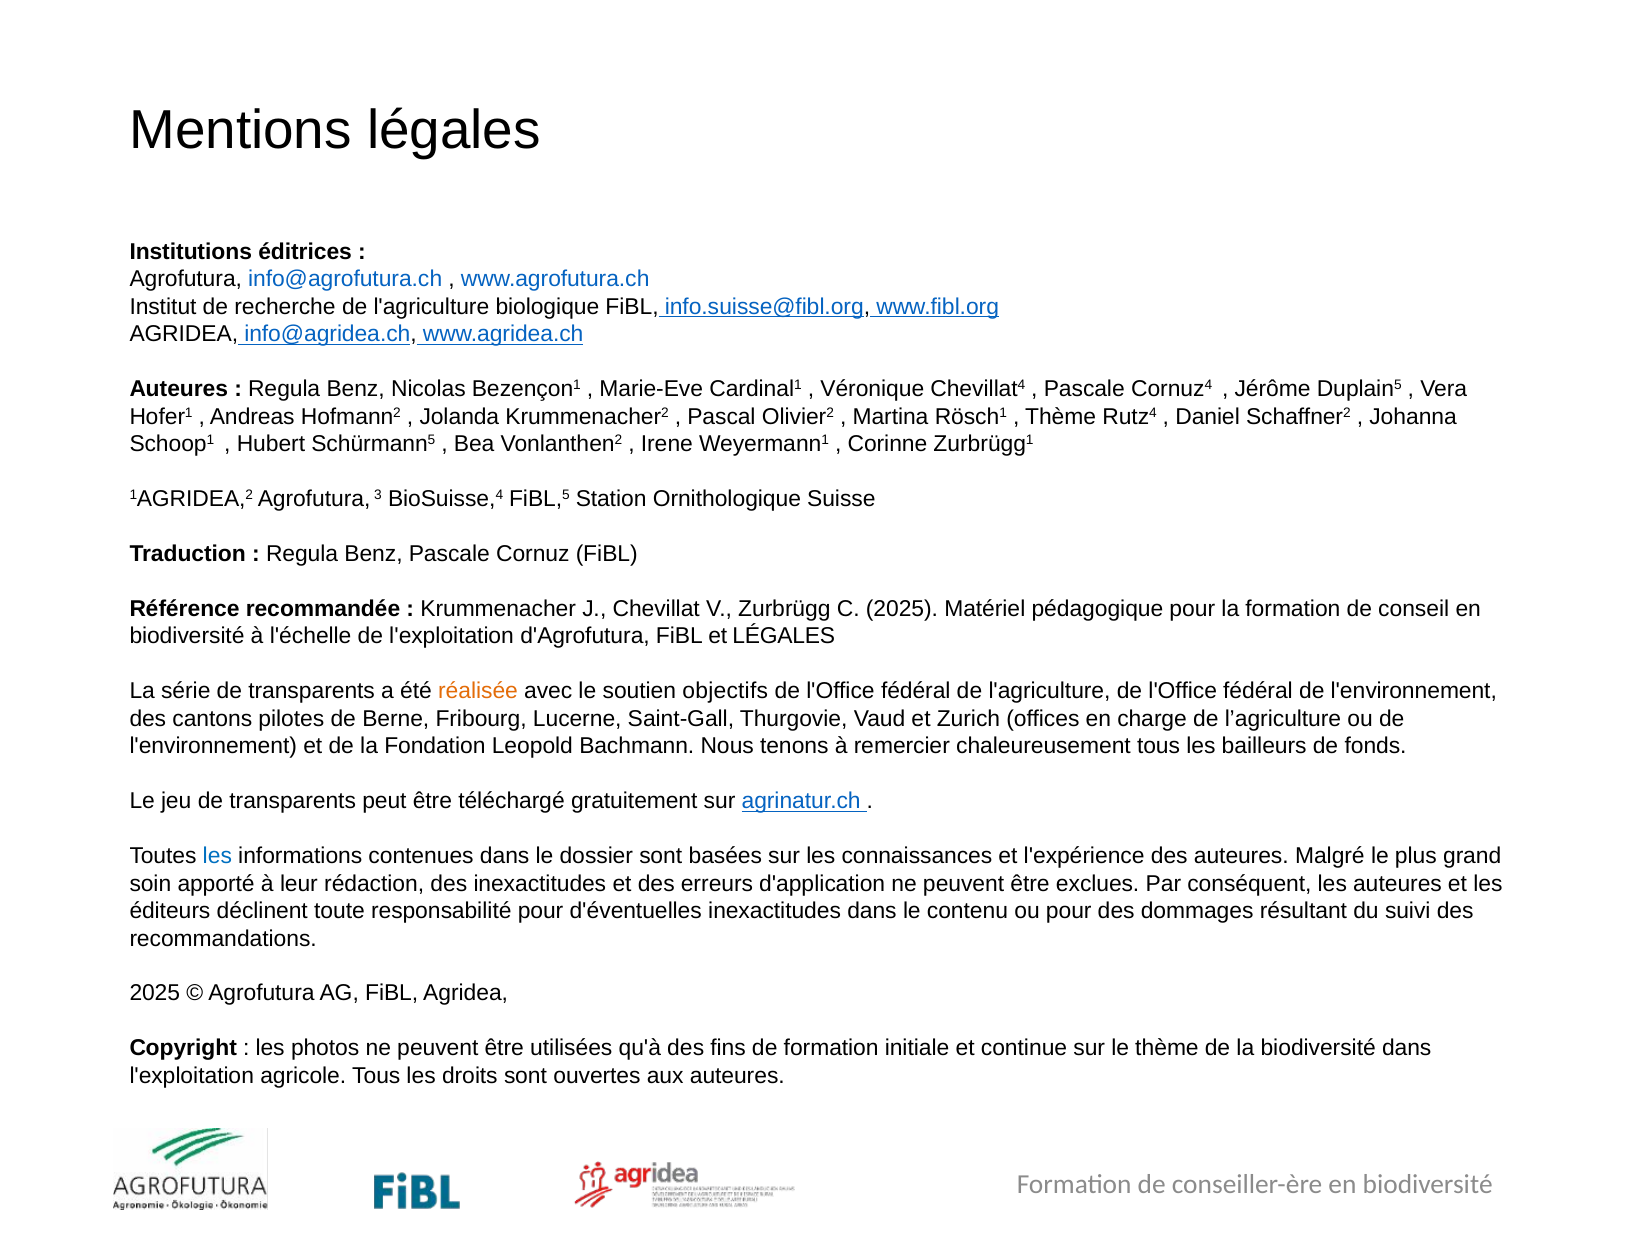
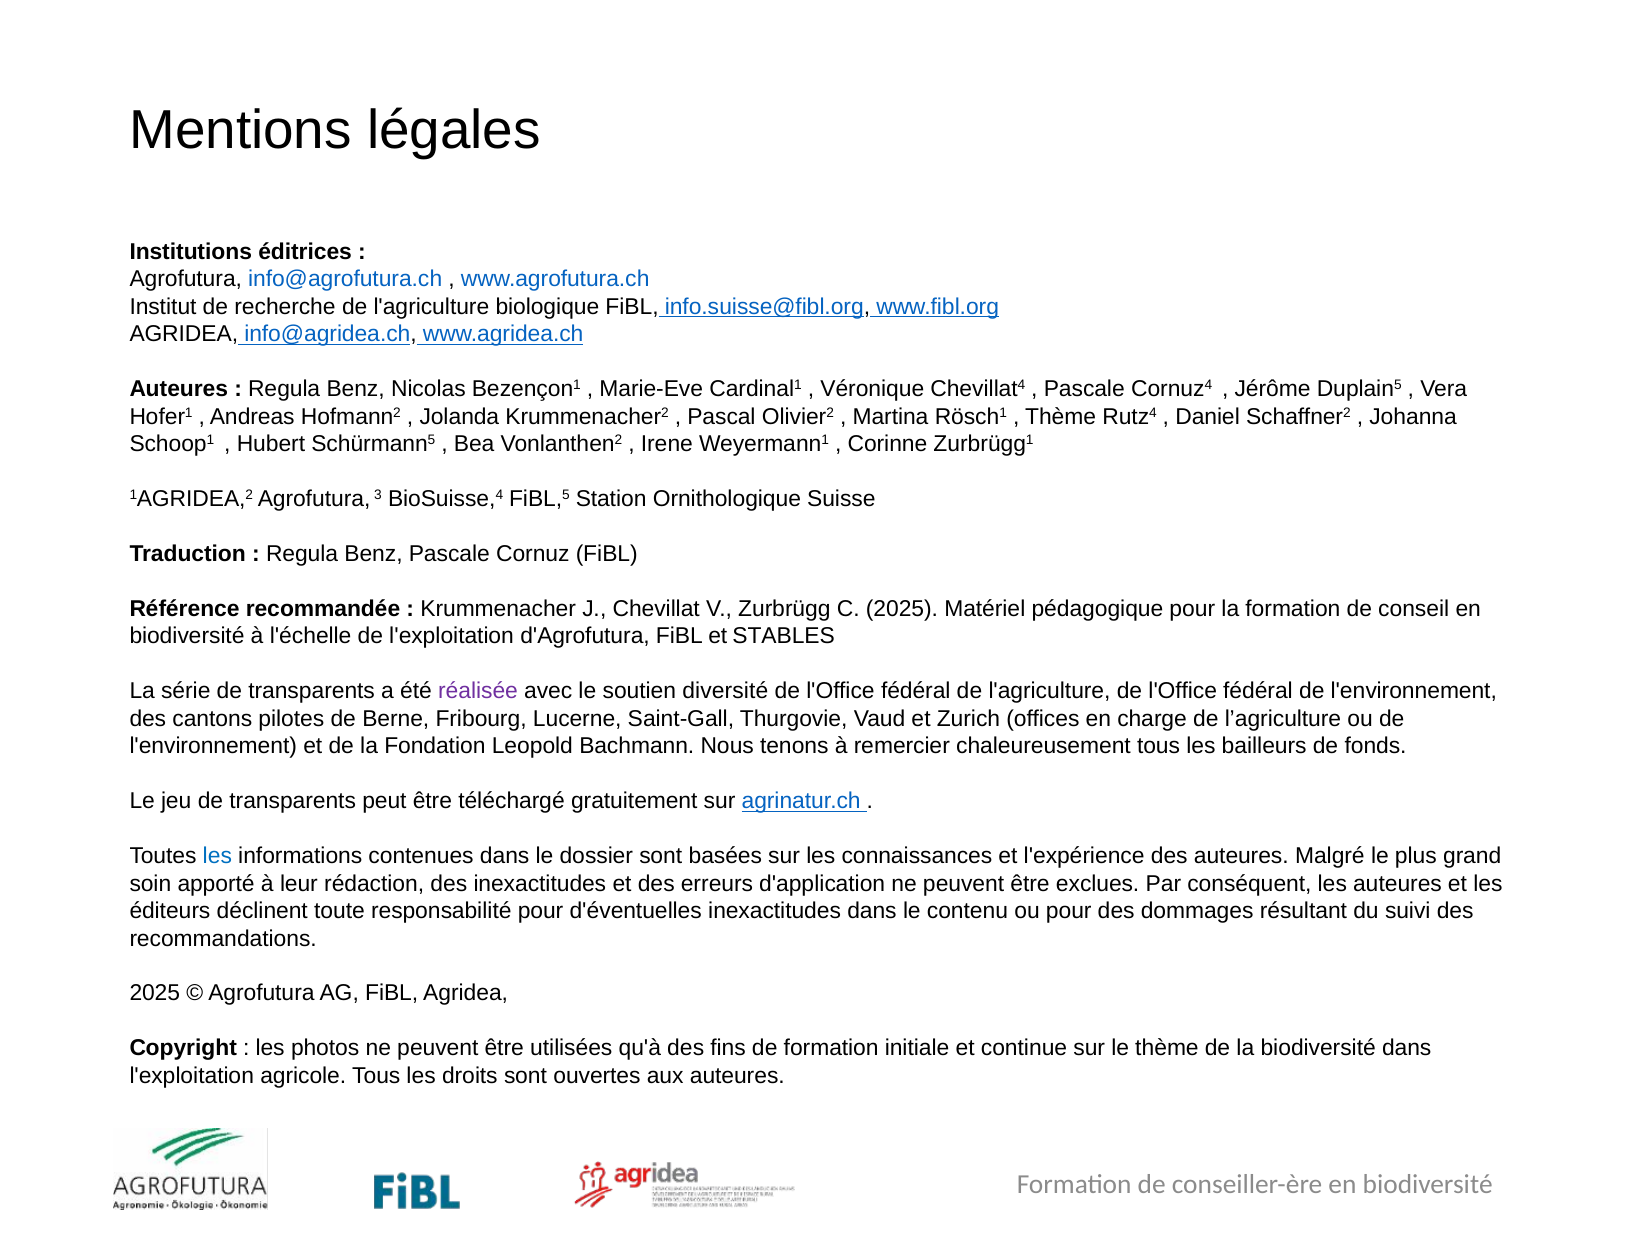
et LÉGALES: LÉGALES -> STABLES
réalisée colour: orange -> purple
objectifs: objectifs -> diversité
